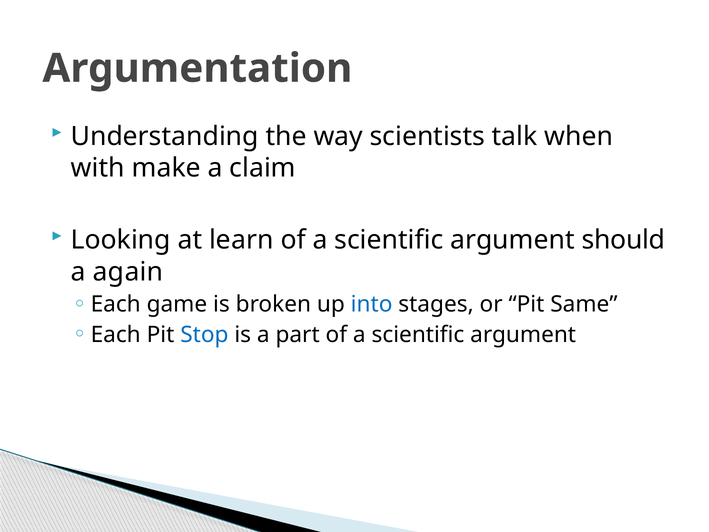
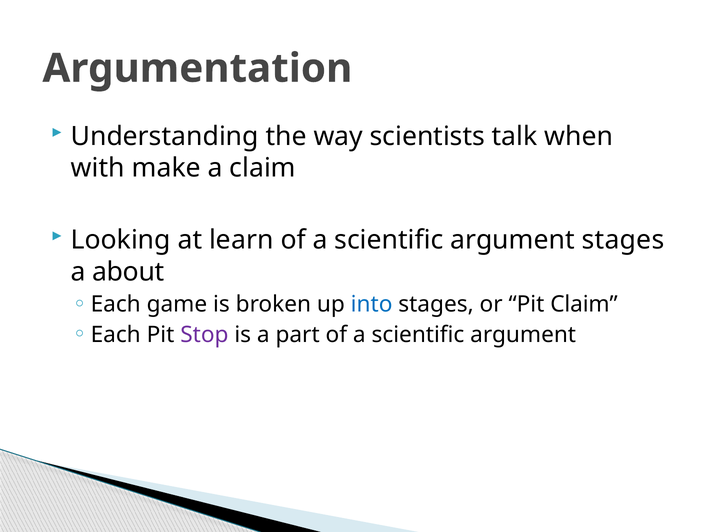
argument should: should -> stages
again: again -> about
Pit Same: Same -> Claim
Stop colour: blue -> purple
